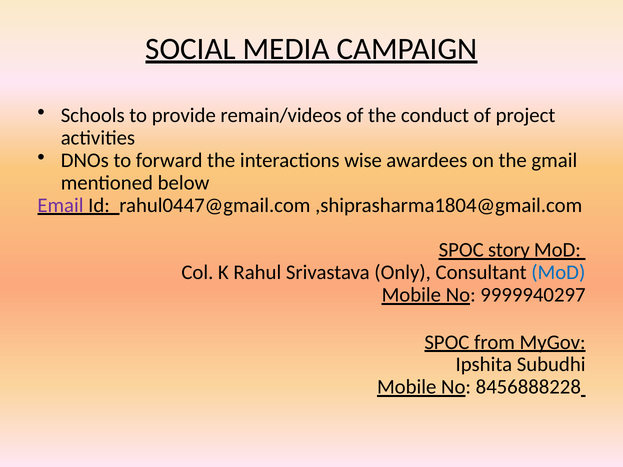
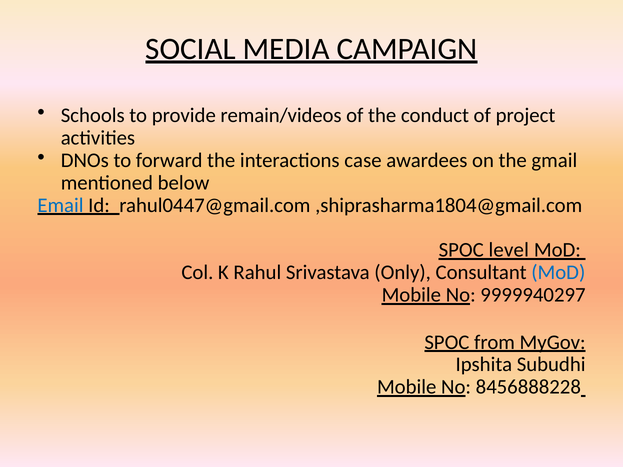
wise: wise -> case
Email colour: purple -> blue
story: story -> level
